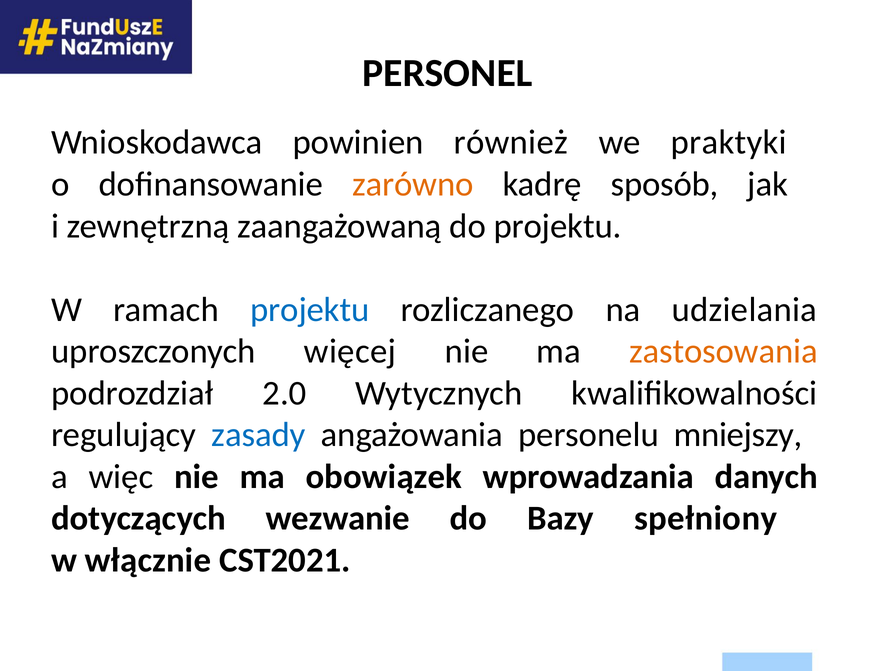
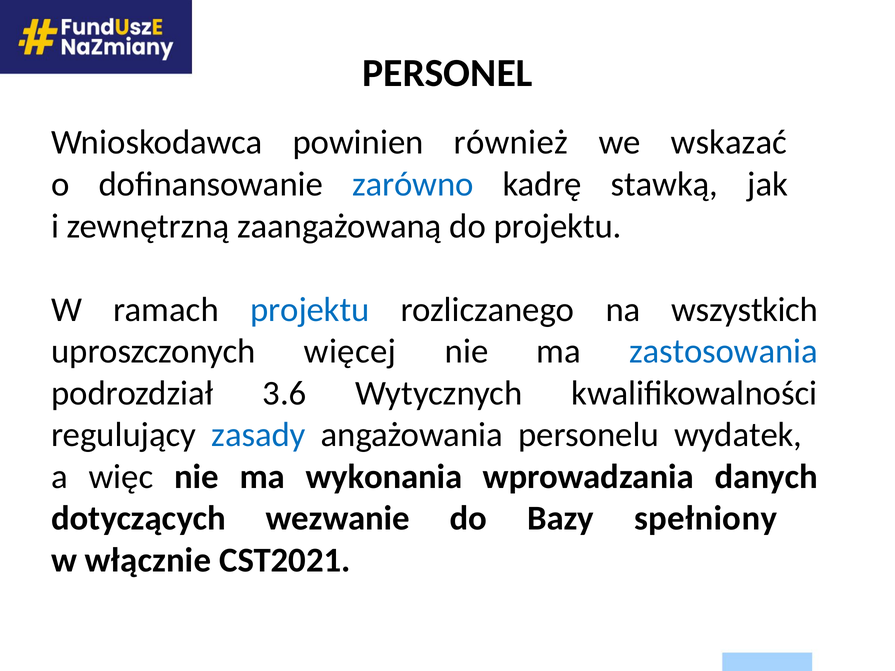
praktyki: praktyki -> wskazać
zarówno colour: orange -> blue
sposób: sposób -> stawką
udzielania: udzielania -> wszystkich
zastosowania colour: orange -> blue
2.0: 2.0 -> 3.6
mniejszy: mniejszy -> wydatek
obowiązek: obowiązek -> wykonania
